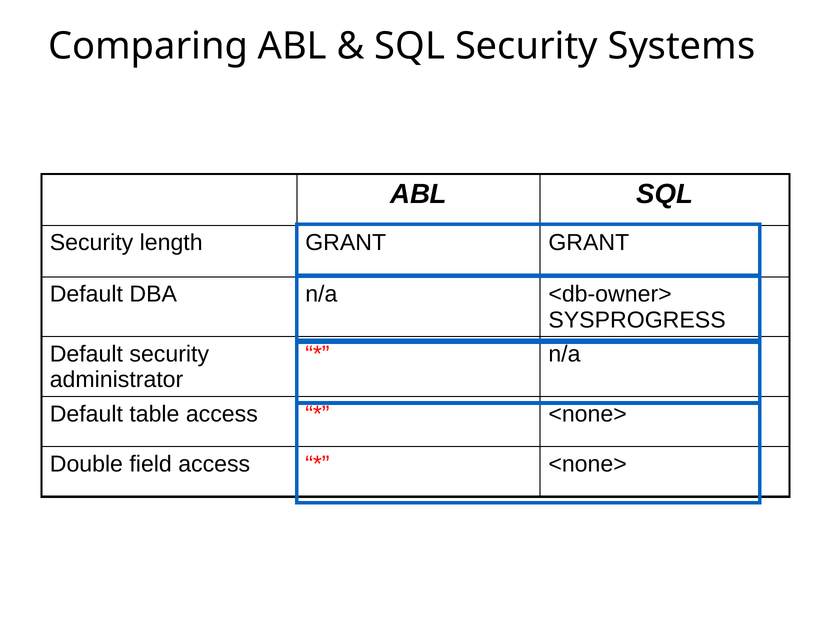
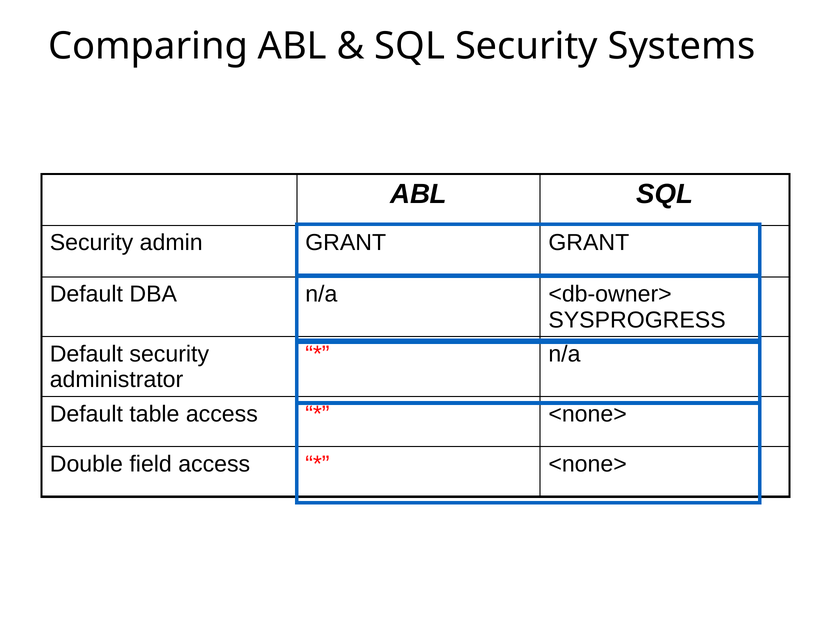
length: length -> admin
